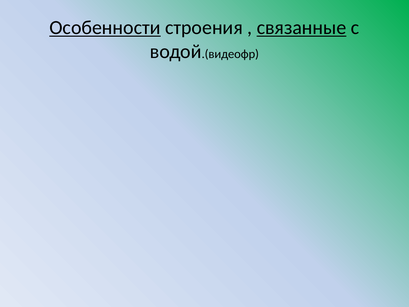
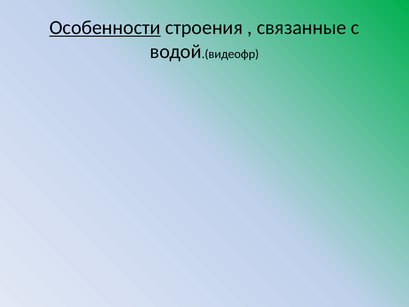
связанные underline: present -> none
